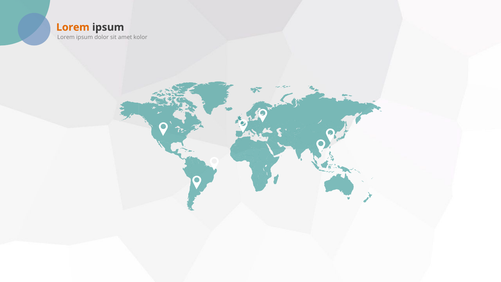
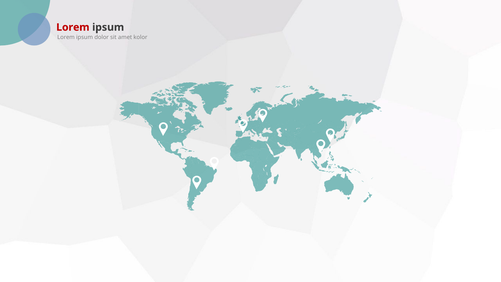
Lorem at (73, 27) colour: orange -> red
